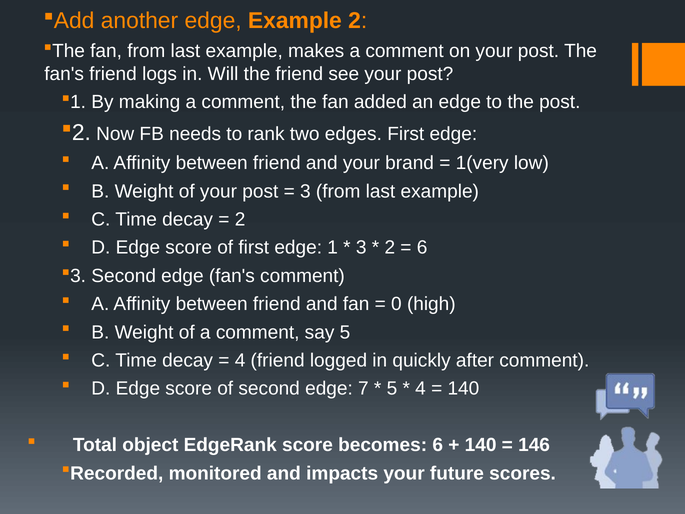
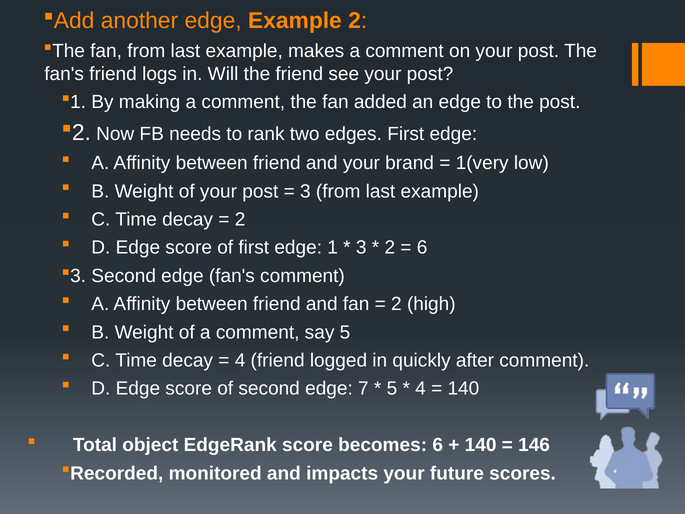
0 at (396, 304): 0 -> 2
